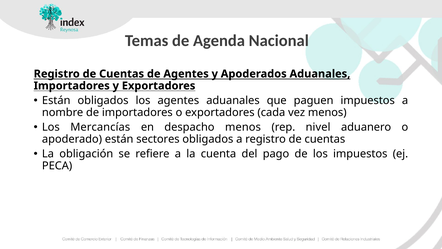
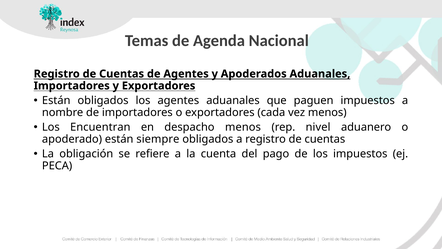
Mercancías: Mercancías -> Encuentran
sectores: sectores -> siempre
